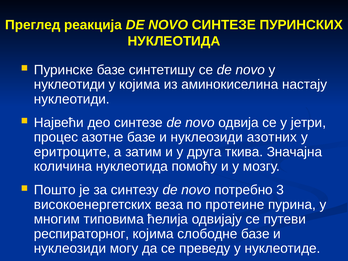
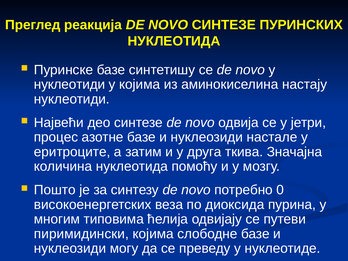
азотних: азотних -> настале
3: 3 -> 0
протеине: протеине -> диоксида
респираторног: респираторног -> пиримидински
